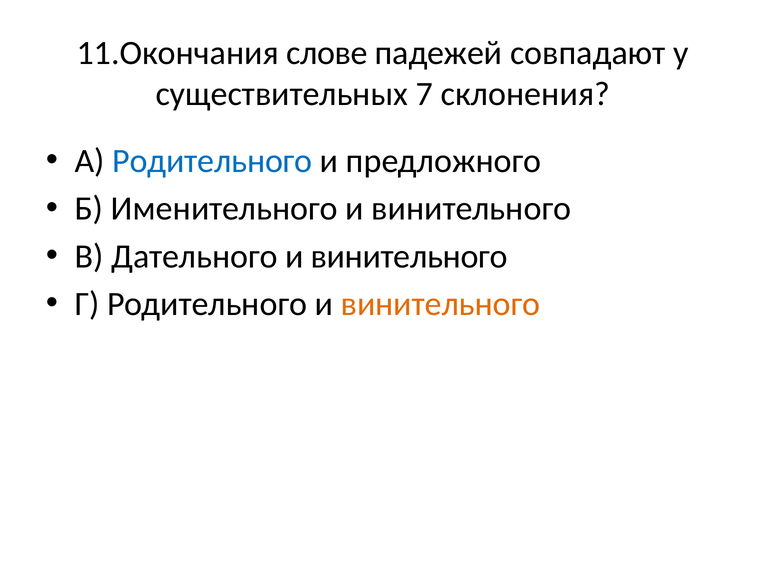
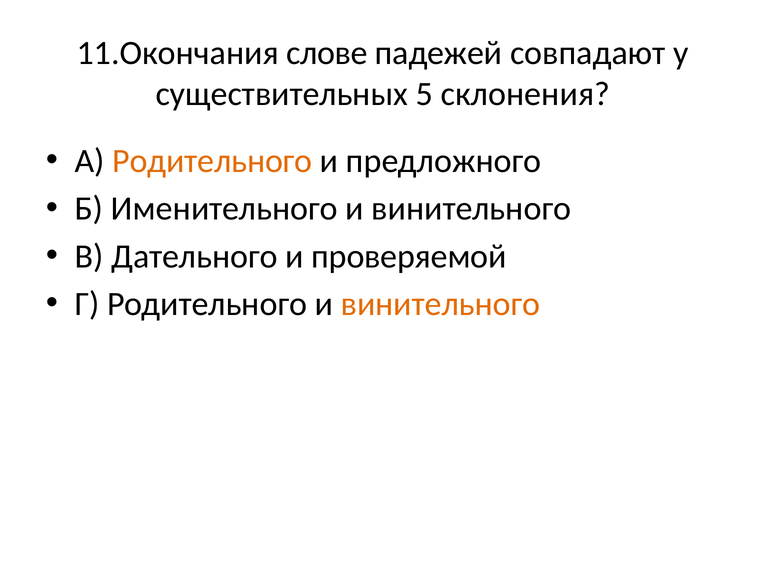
7: 7 -> 5
Родительного at (212, 161) colour: blue -> orange
Дательного и винительного: винительного -> проверяемой
